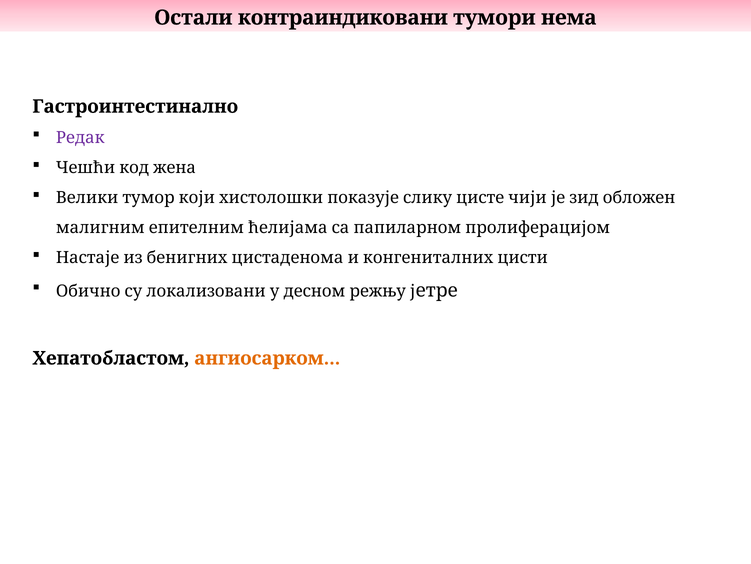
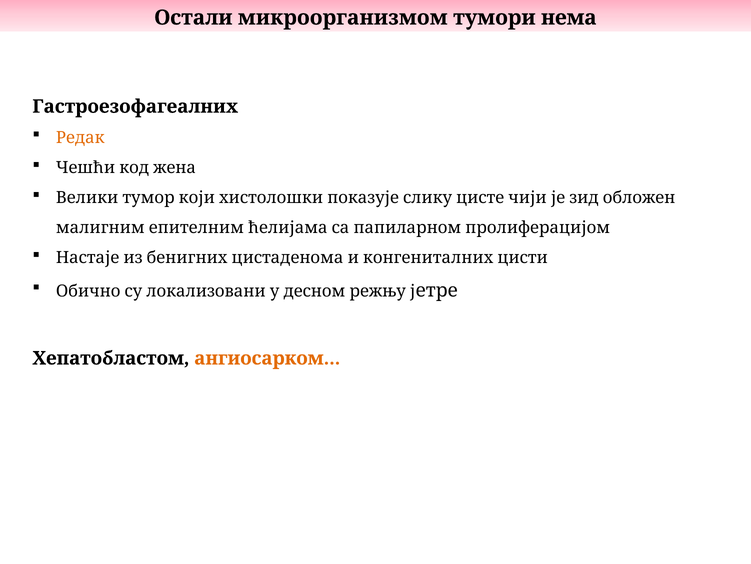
контраиндиковани: контраиндиковани -> микроорганизмом
Гастроинтестинално: Гастроинтестинално -> Гастроезофагеалних
Редак colour: purple -> orange
